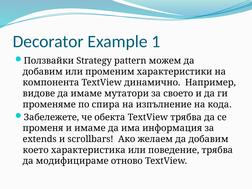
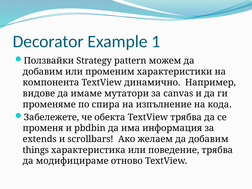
своето: своето -> canvas
и имаме: имаме -> pbdbin
което: което -> things
